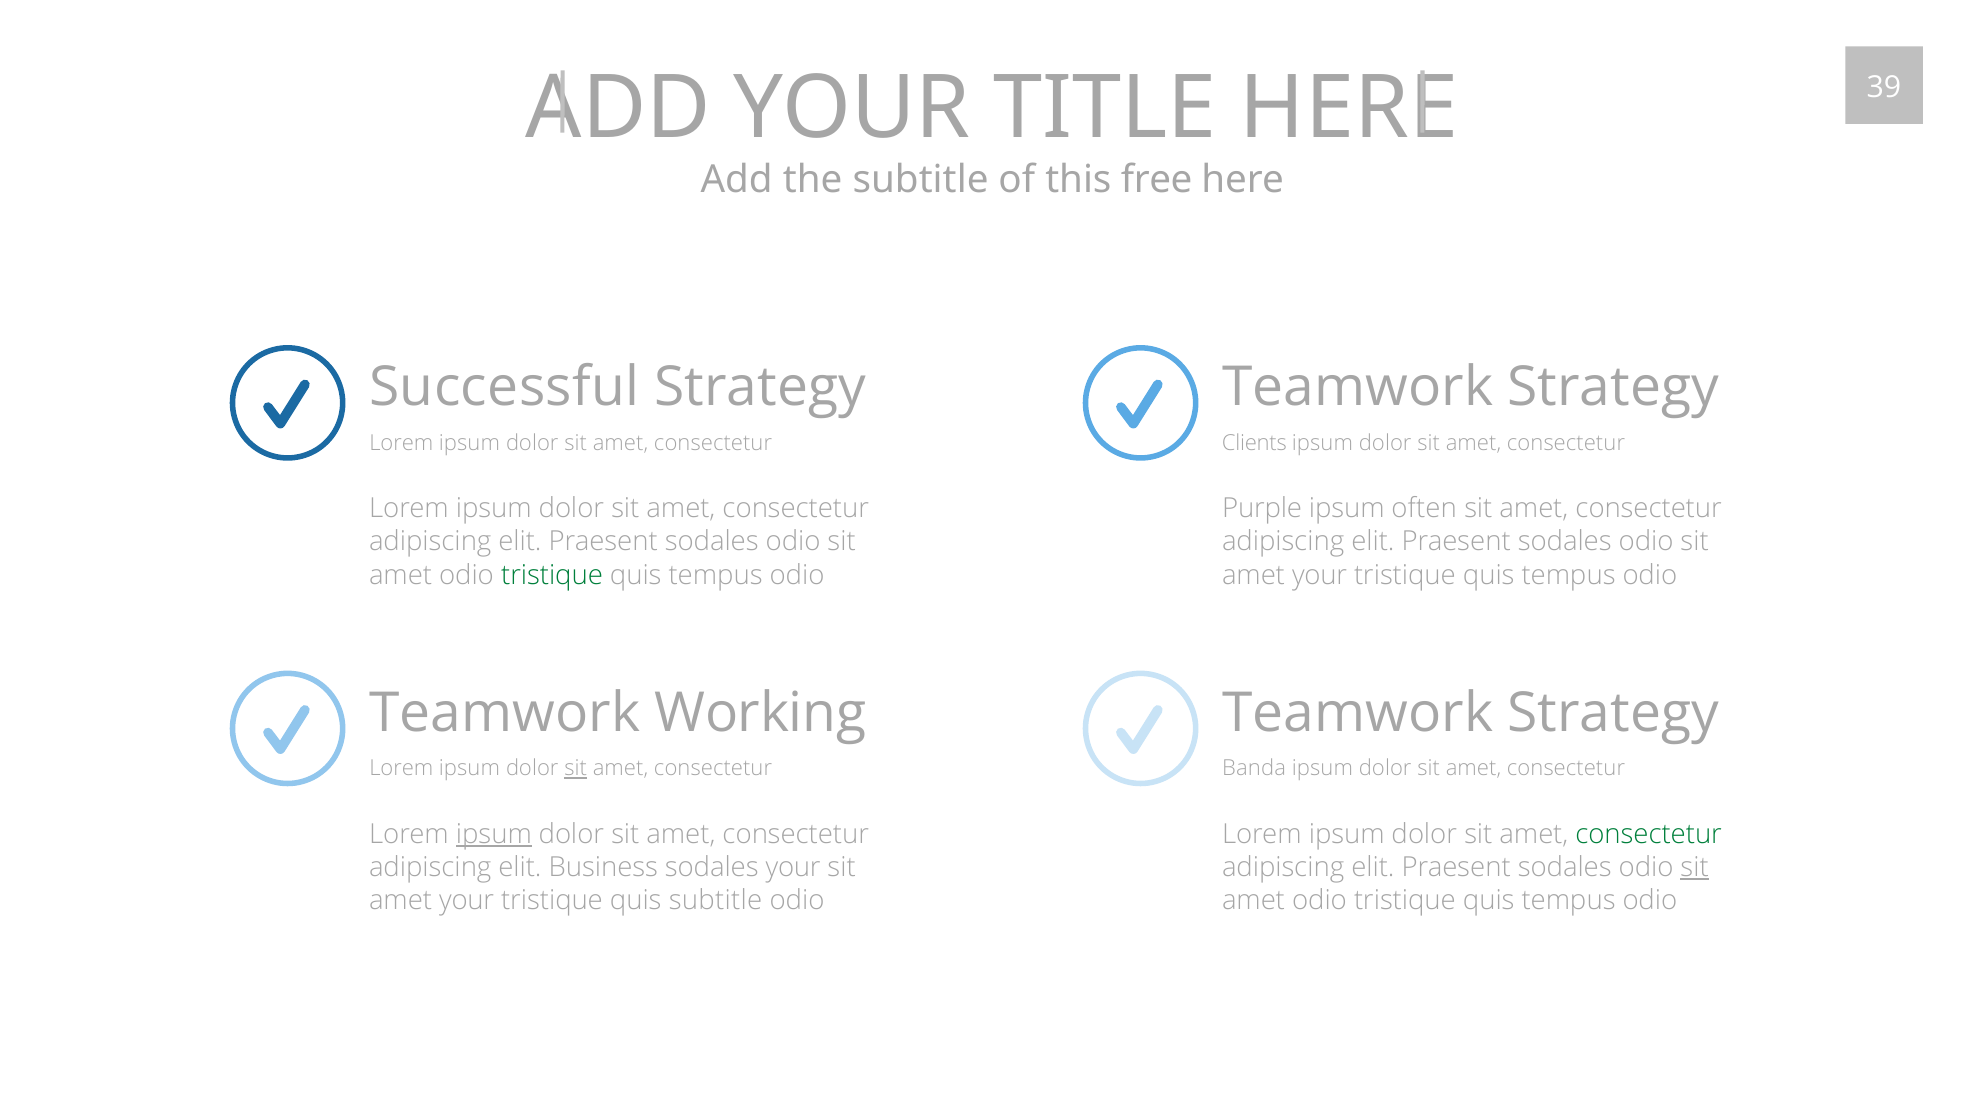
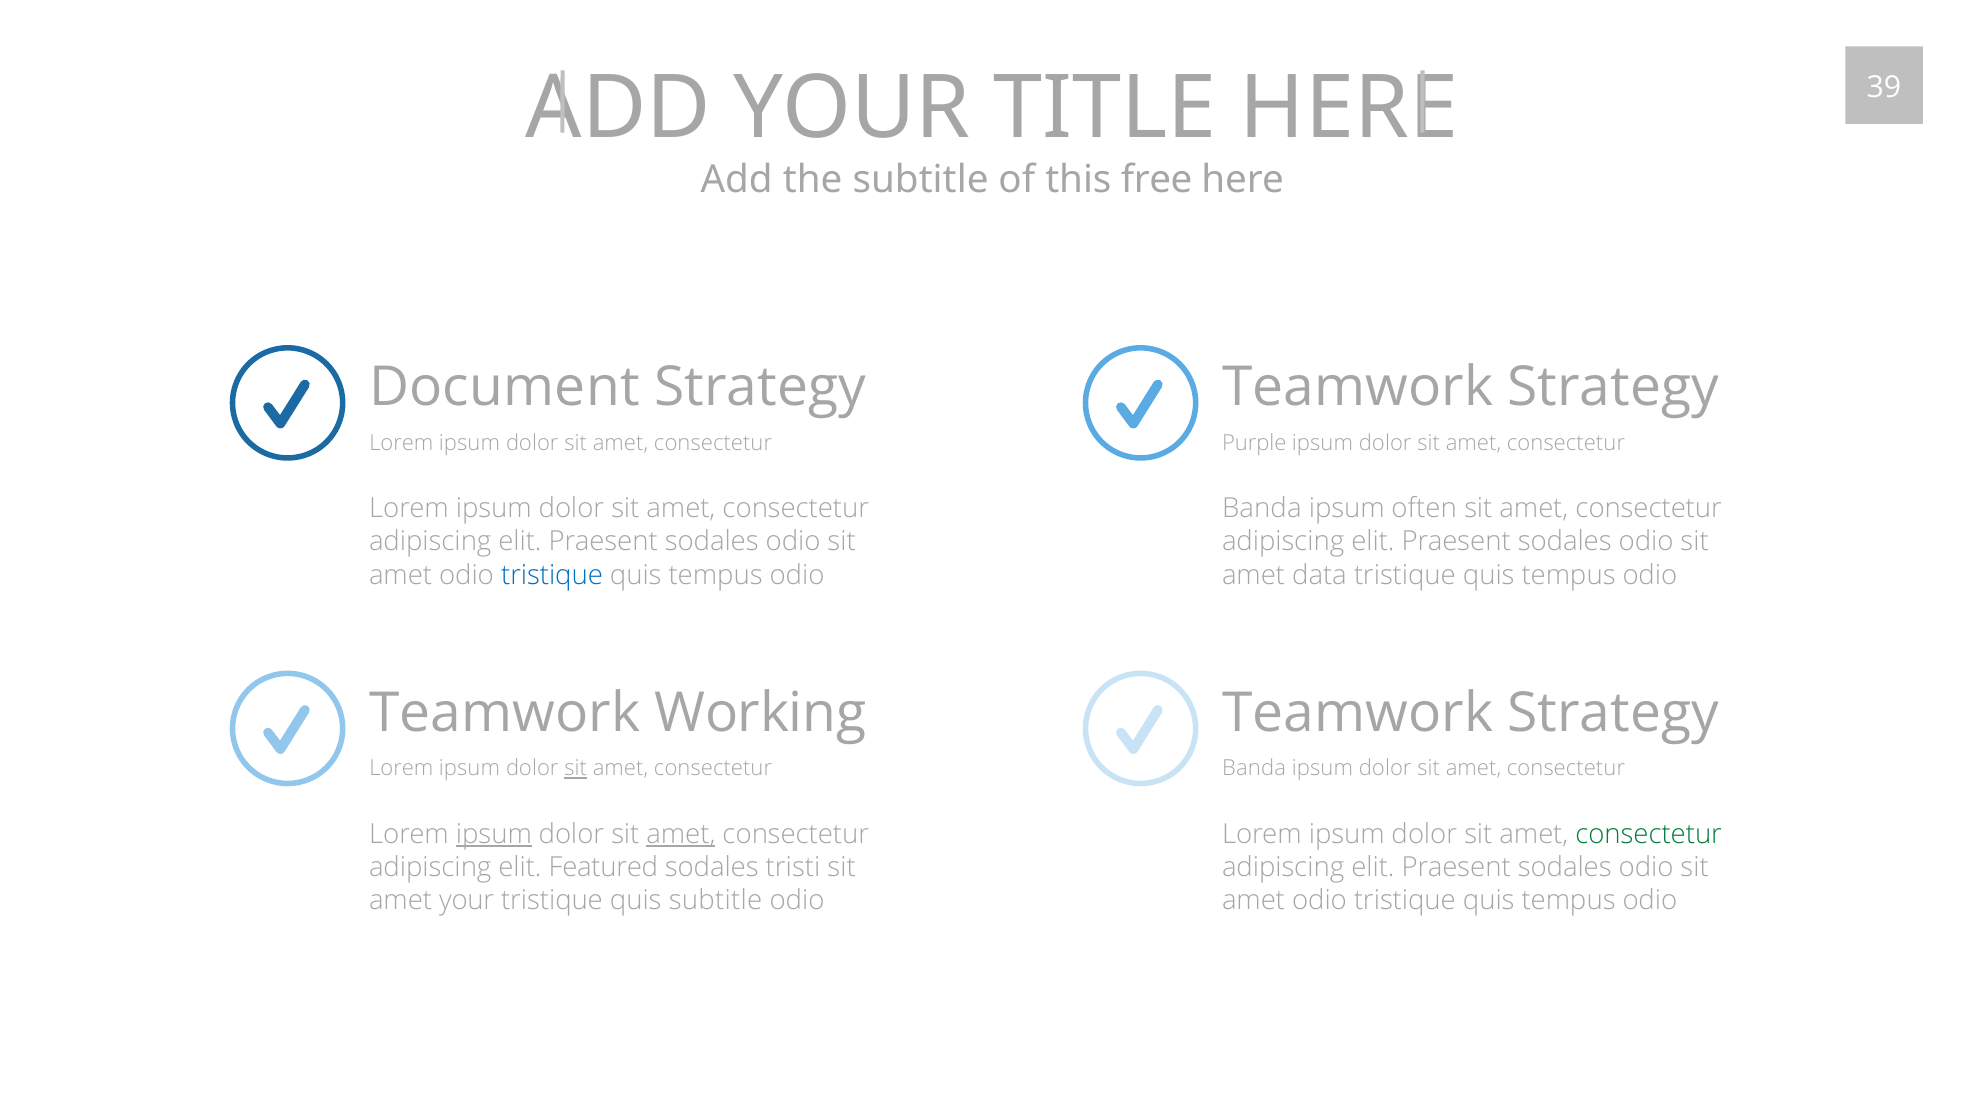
Successful: Successful -> Document
Clients: Clients -> Purple
Purple at (1262, 509): Purple -> Banda
tristique at (552, 575) colour: green -> blue
your at (1320, 575): your -> data
amet at (681, 835) underline: none -> present
Business: Business -> Featured
sodales your: your -> tristi
sit at (1695, 868) underline: present -> none
